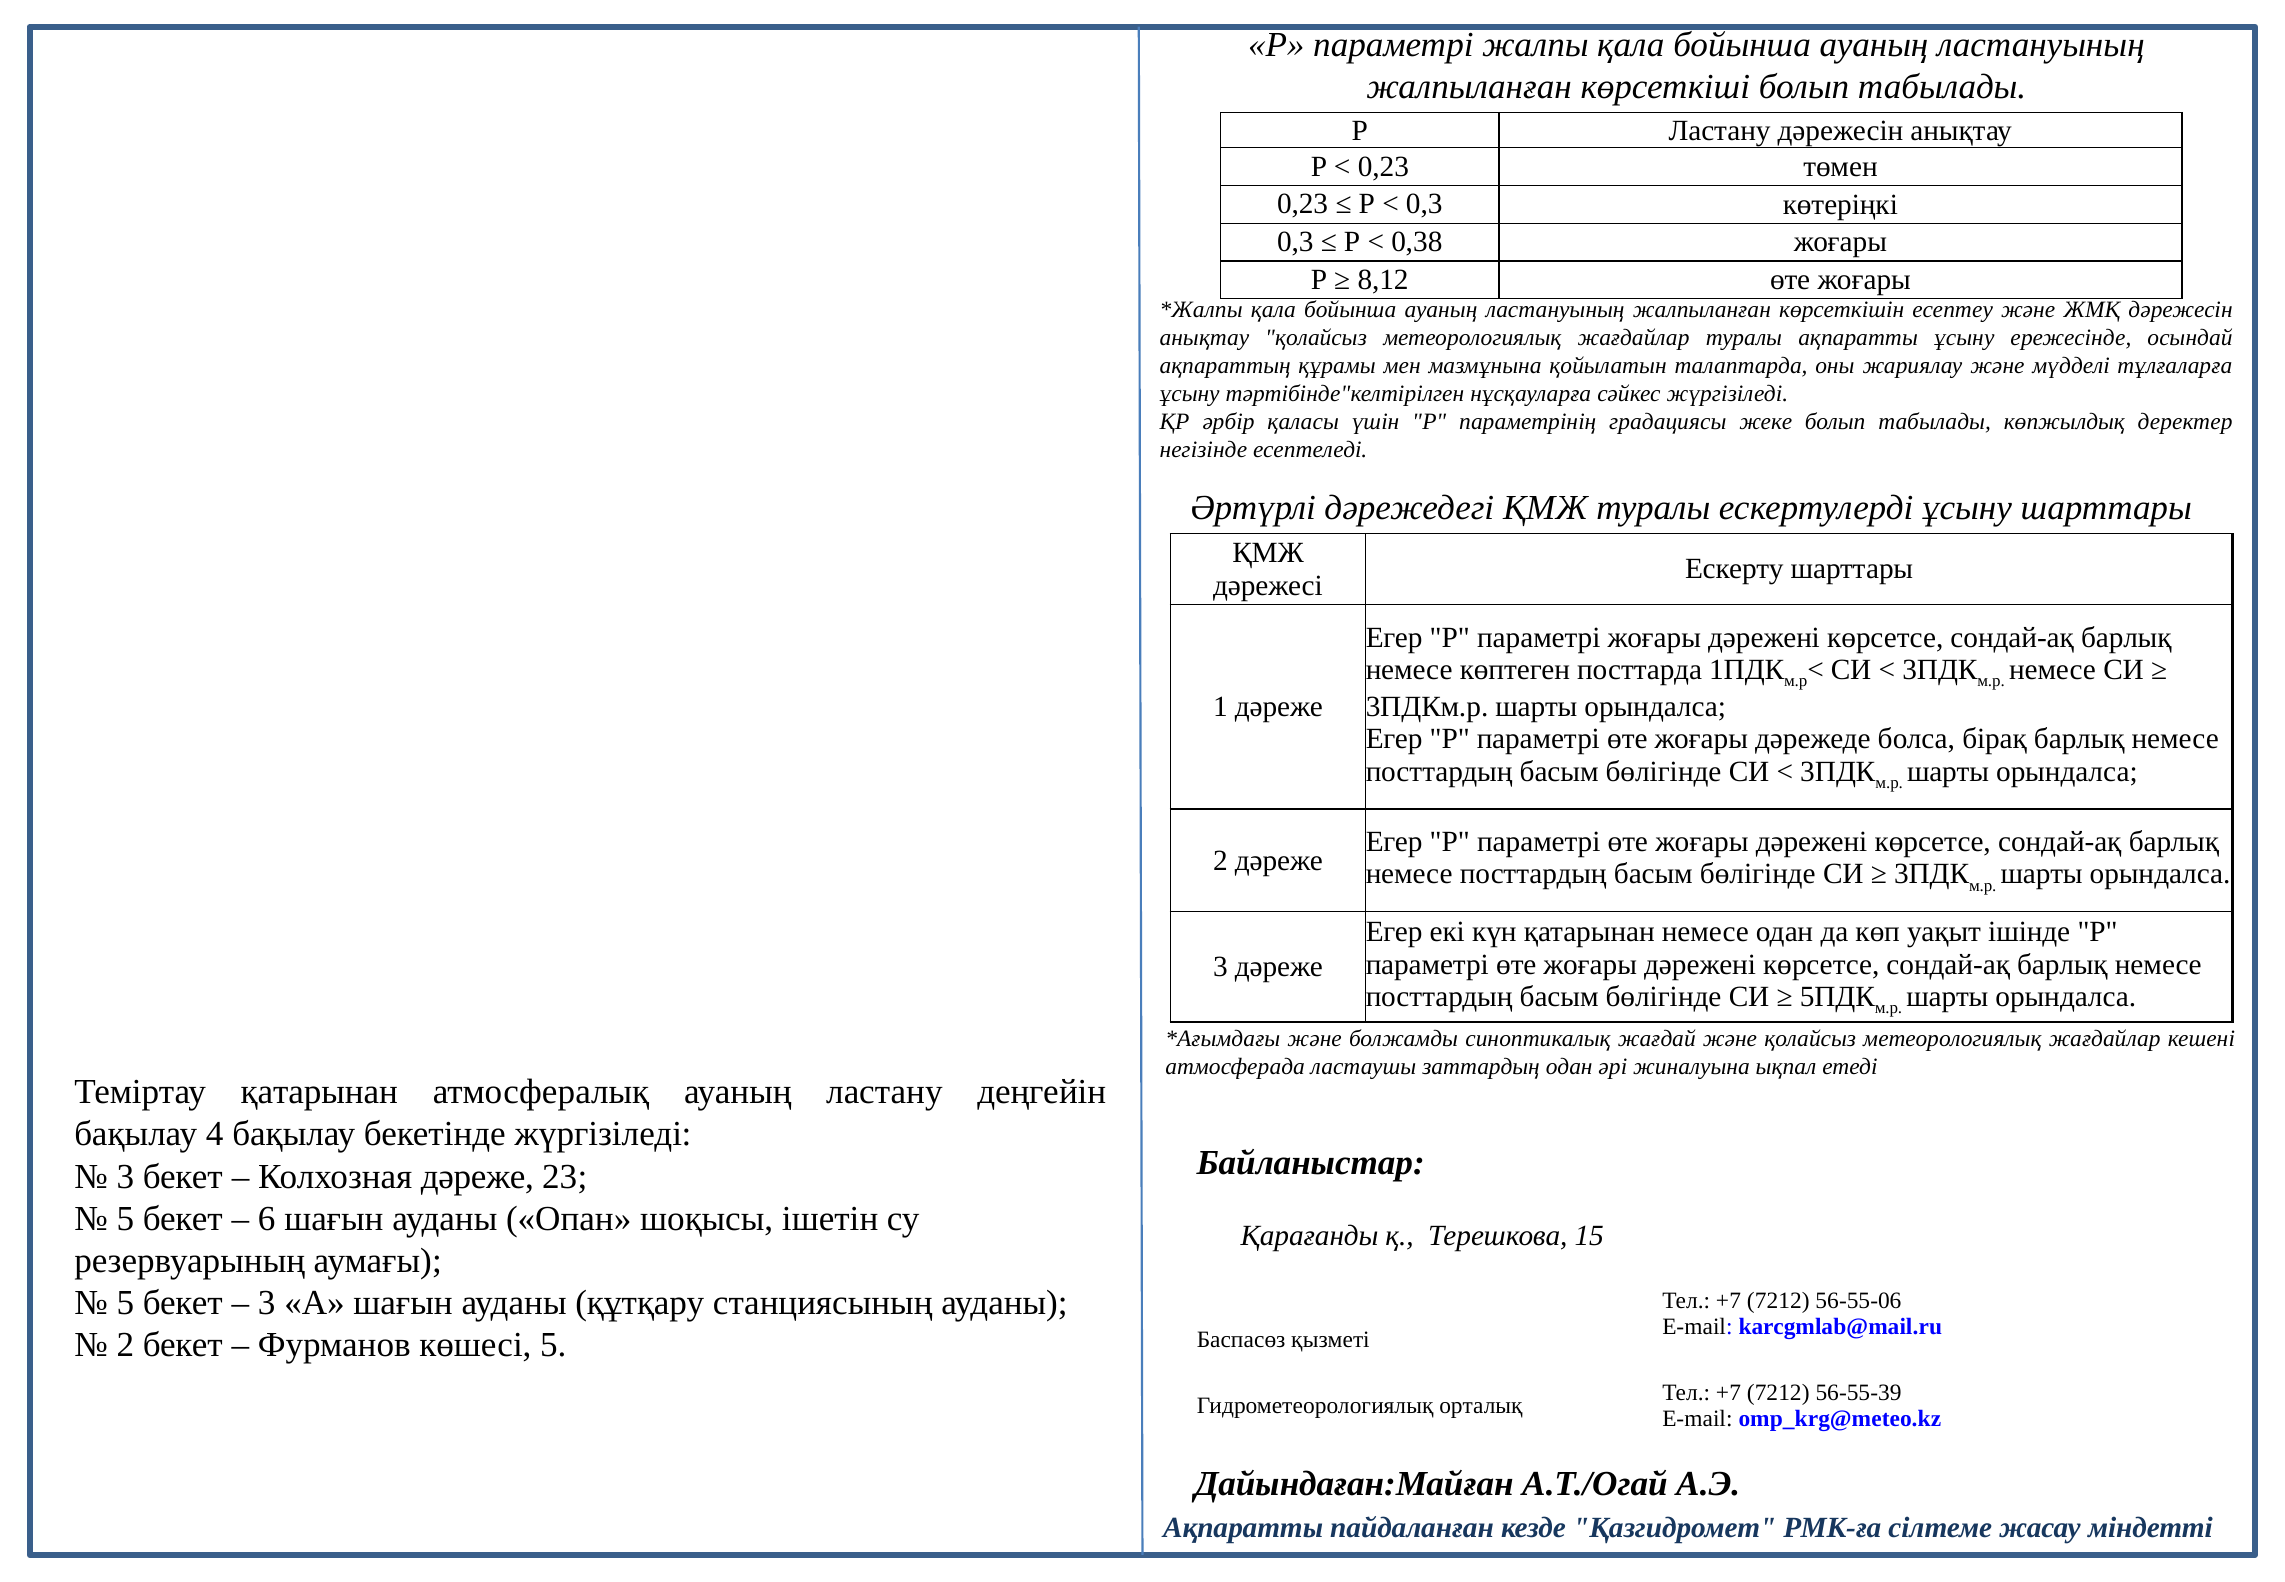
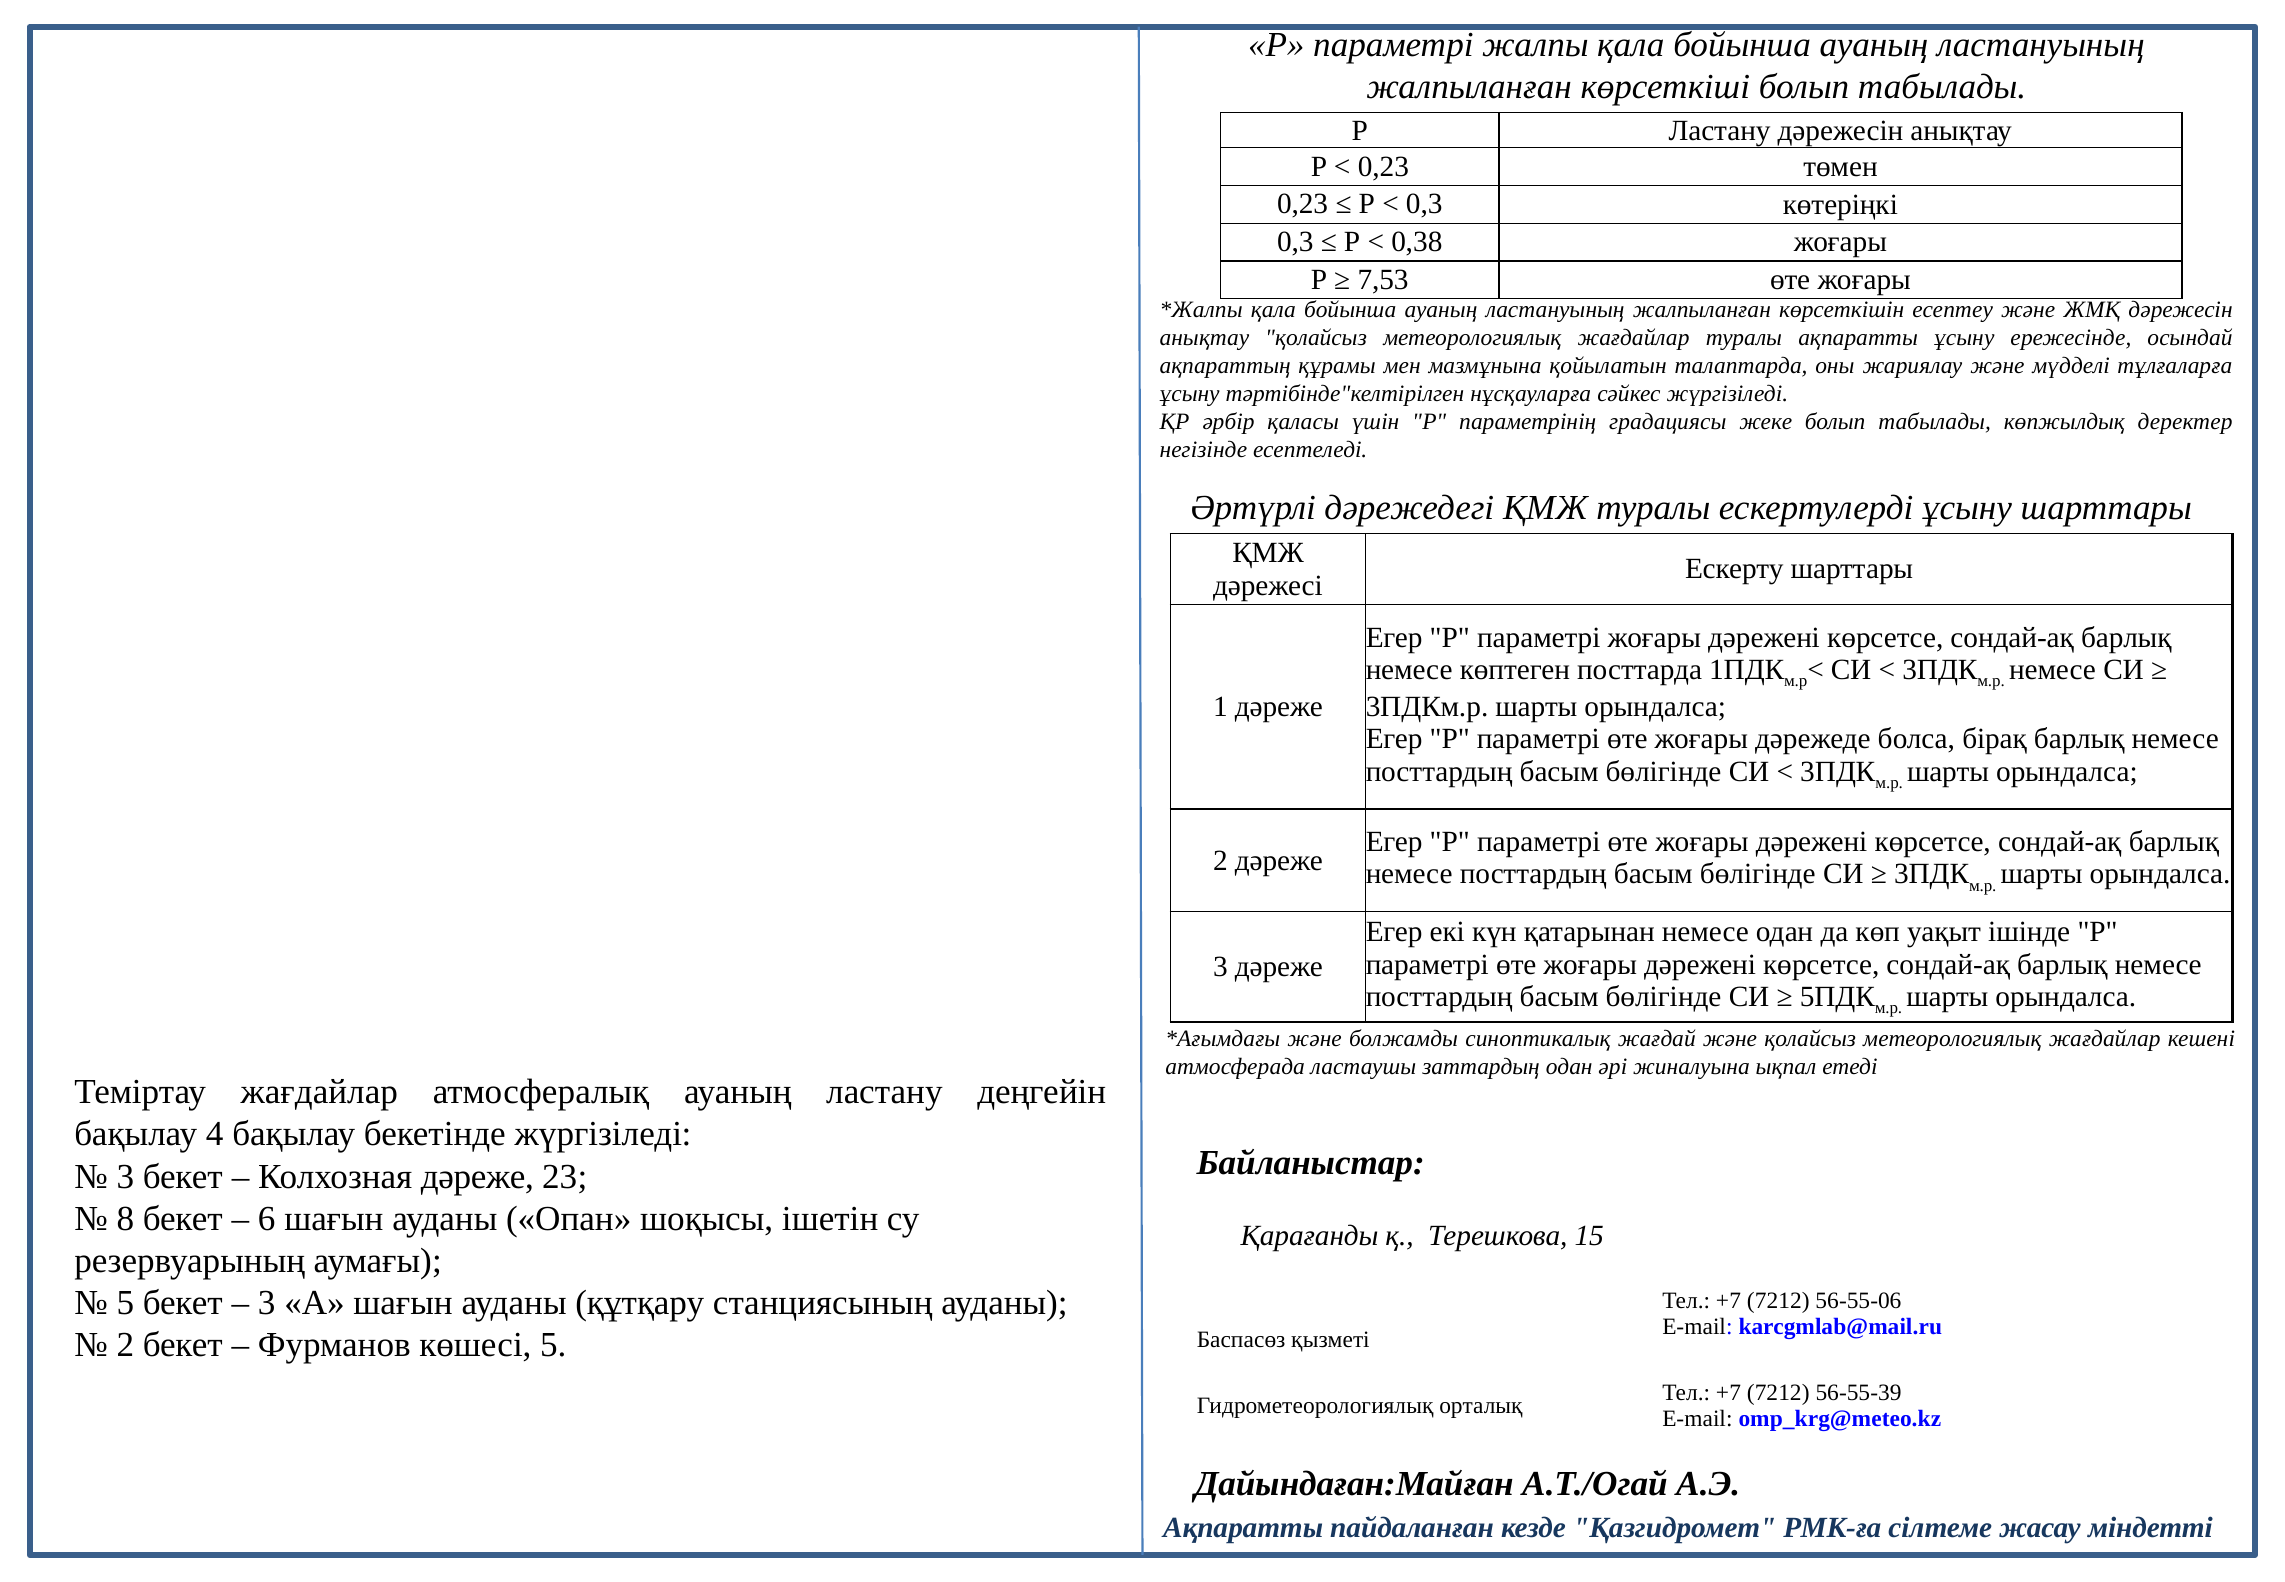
8,12: 8,12 -> 7,53
Теміртау қатарынан: қатарынан -> жағдайлар
5 at (125, 1219): 5 -> 8
